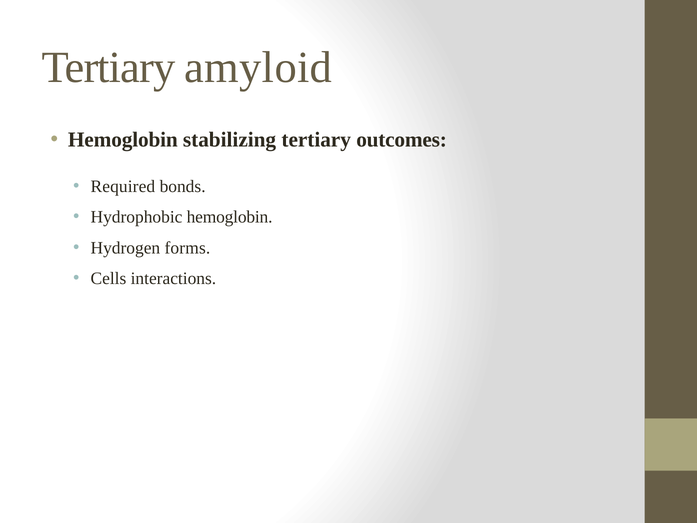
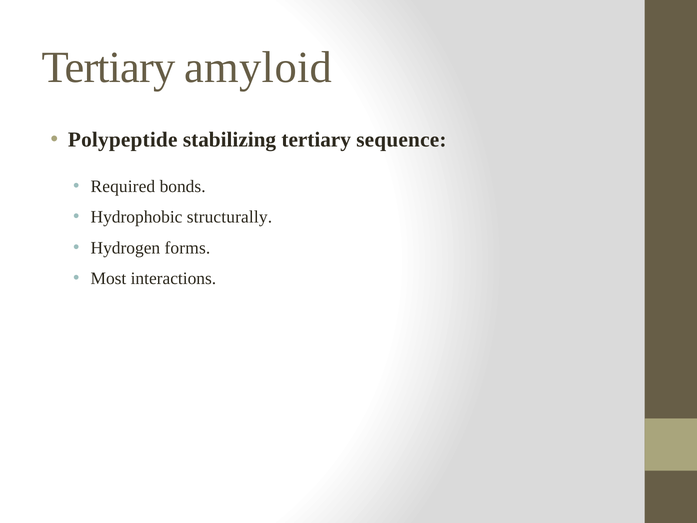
Hemoglobin at (123, 140): Hemoglobin -> Polypeptide
outcomes: outcomes -> sequence
Hydrophobic hemoglobin: hemoglobin -> structurally
Cells: Cells -> Most
